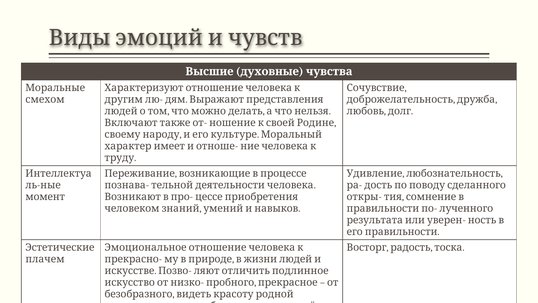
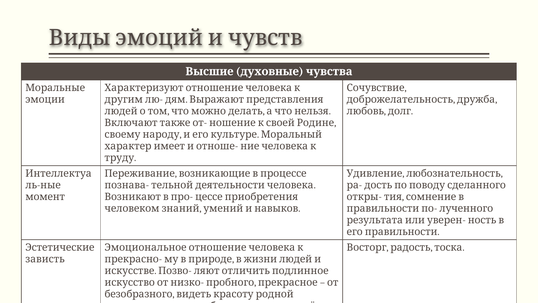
смехом: смехом -> эмоции
плачем: плачем -> зависть
